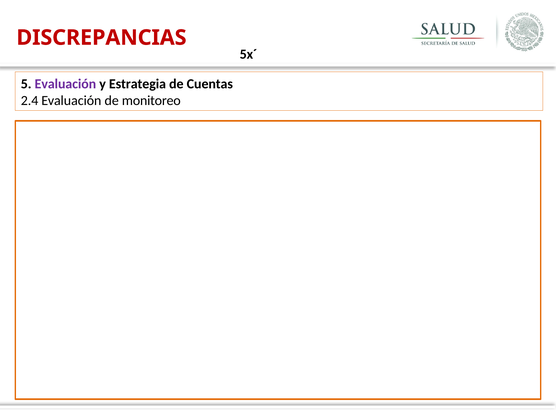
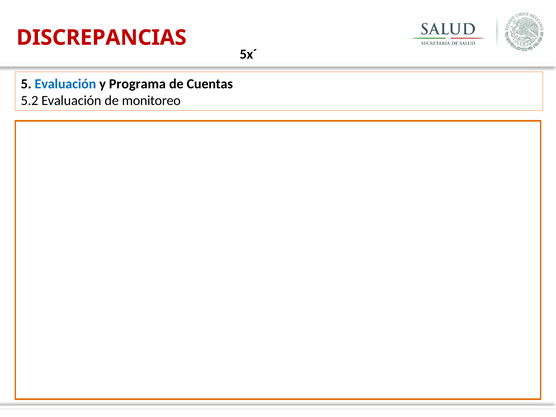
Evaluación at (65, 84) colour: purple -> blue
Estrategia: Estrategia -> Programa
2.4: 2.4 -> 5.2
